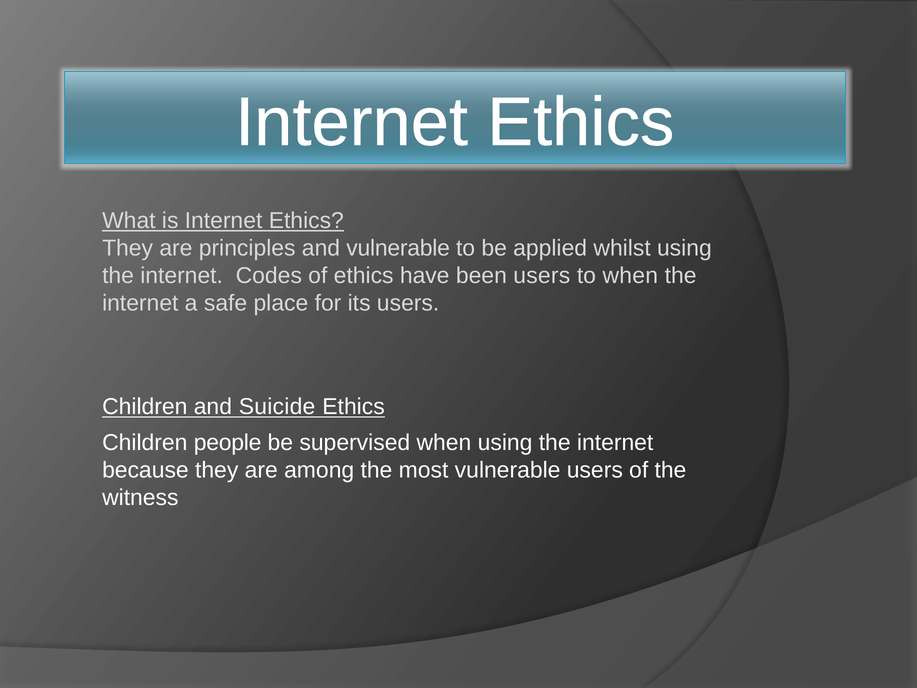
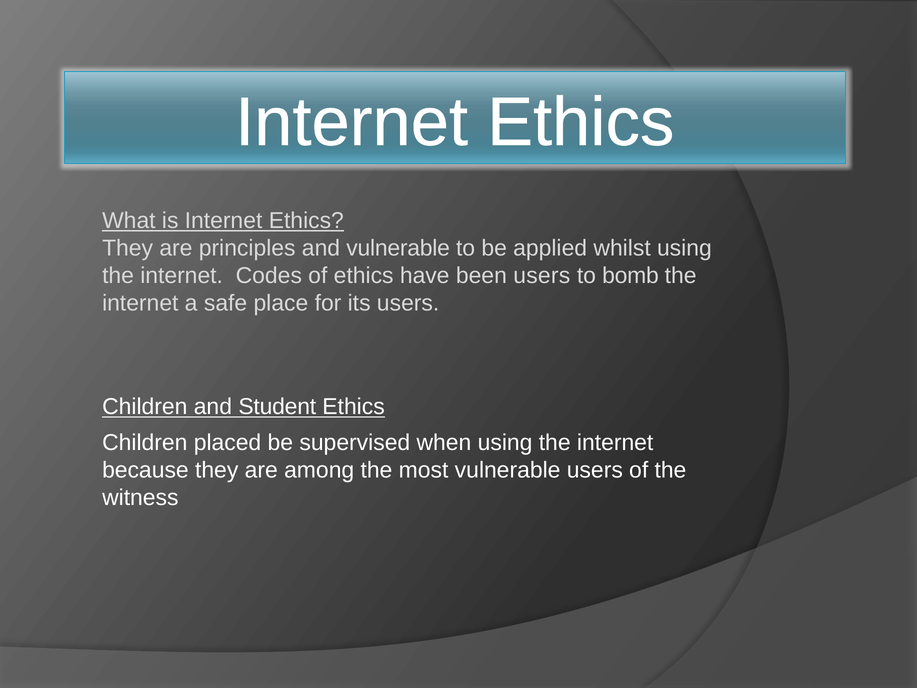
to when: when -> bomb
Suicide: Suicide -> Student
people: people -> placed
